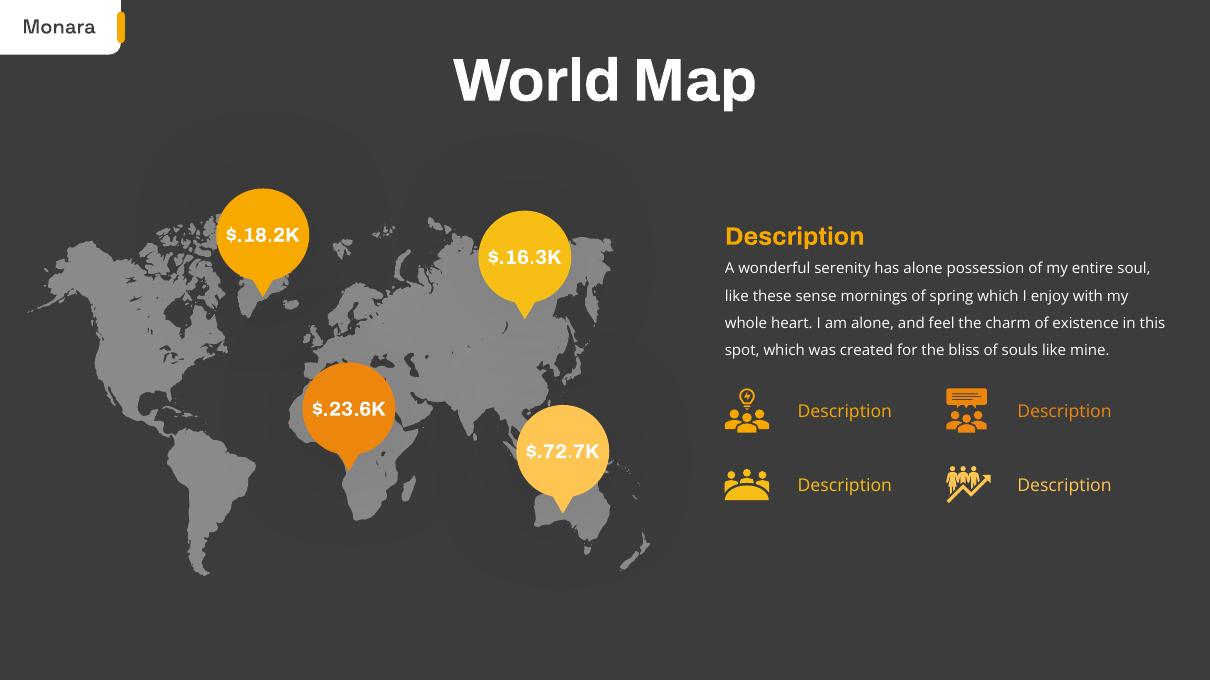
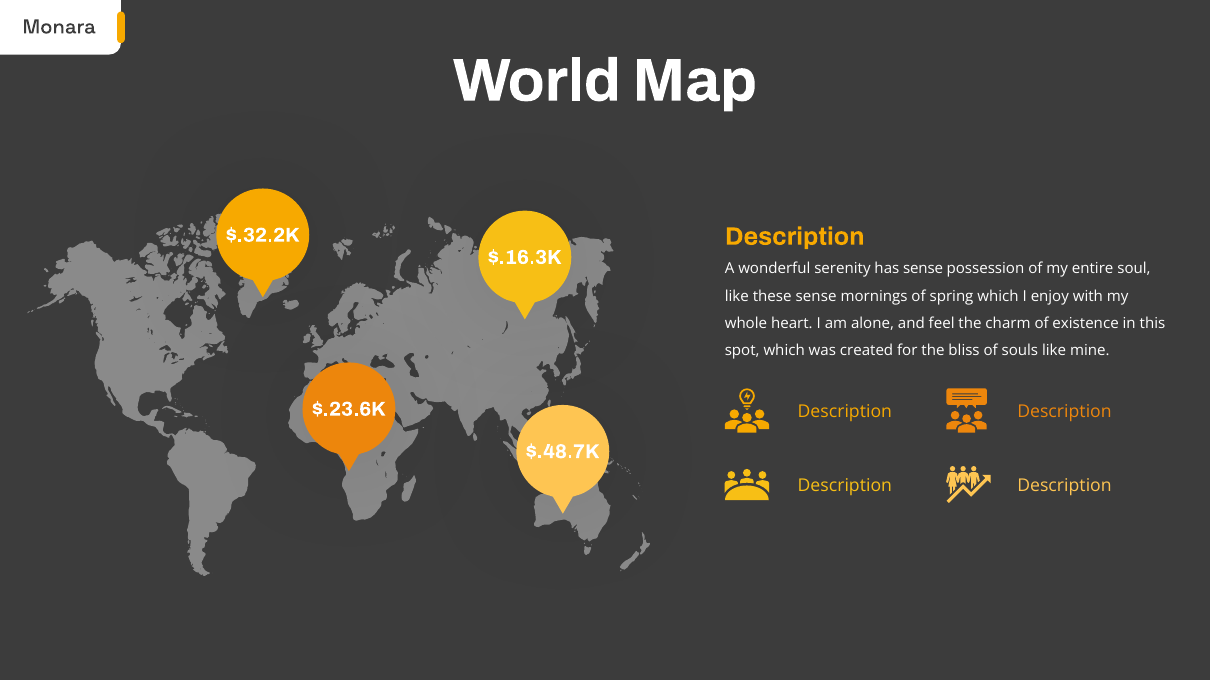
$.18.2K: $.18.2K -> $.32.2K
has alone: alone -> sense
$.72.7K: $.72.7K -> $.48.7K
